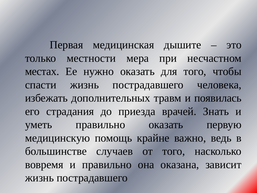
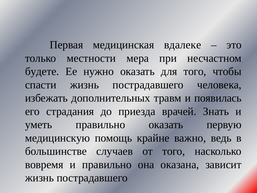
дышите: дышите -> вдалеке
местах: местах -> будете
